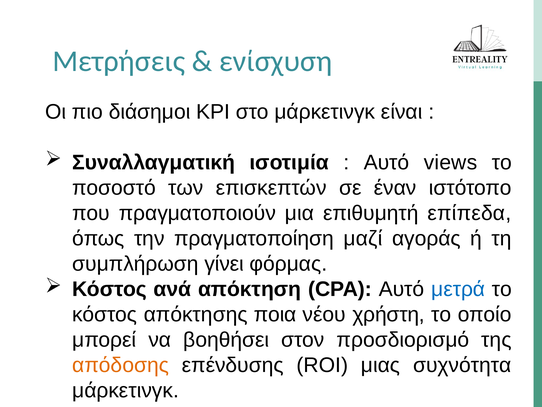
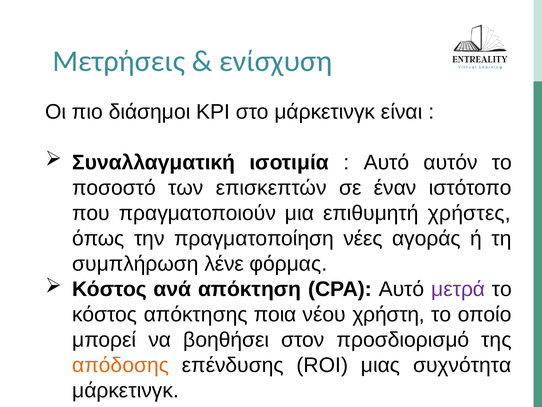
views: views -> αυτόν
επίπεδα: επίπεδα -> χρήστες
μαζί: μαζί -> νέες
γίνει: γίνει -> λένε
μετρά colour: blue -> purple
